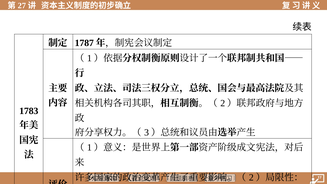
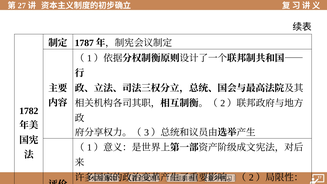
1783: 1783 -> 1782
